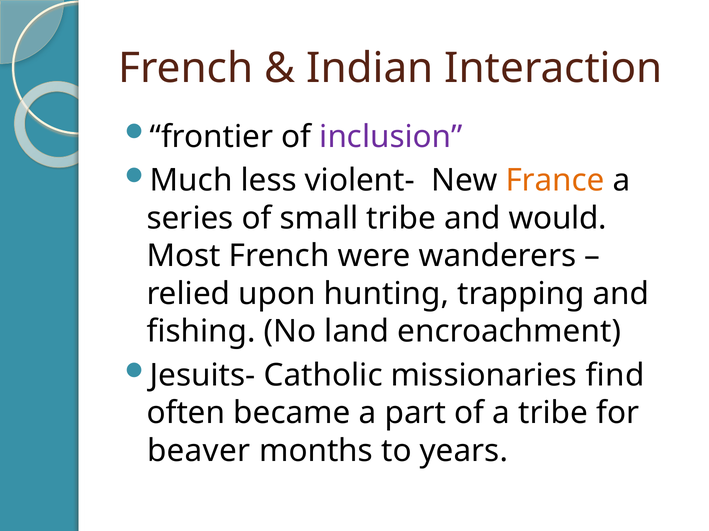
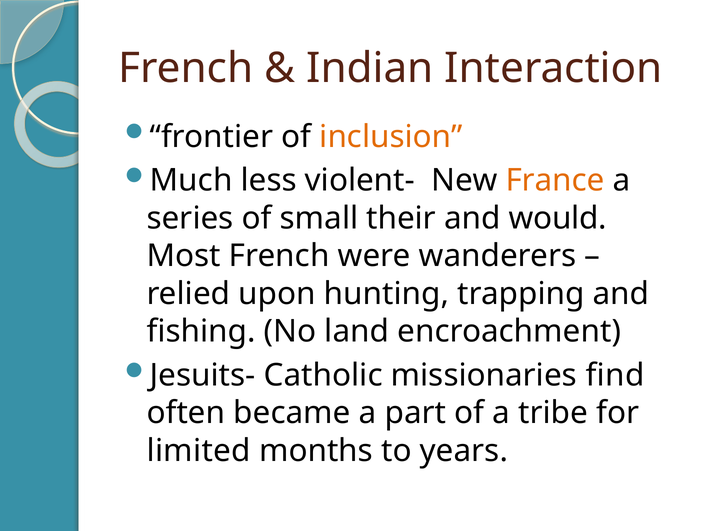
inclusion colour: purple -> orange
small tribe: tribe -> their
beaver: beaver -> limited
